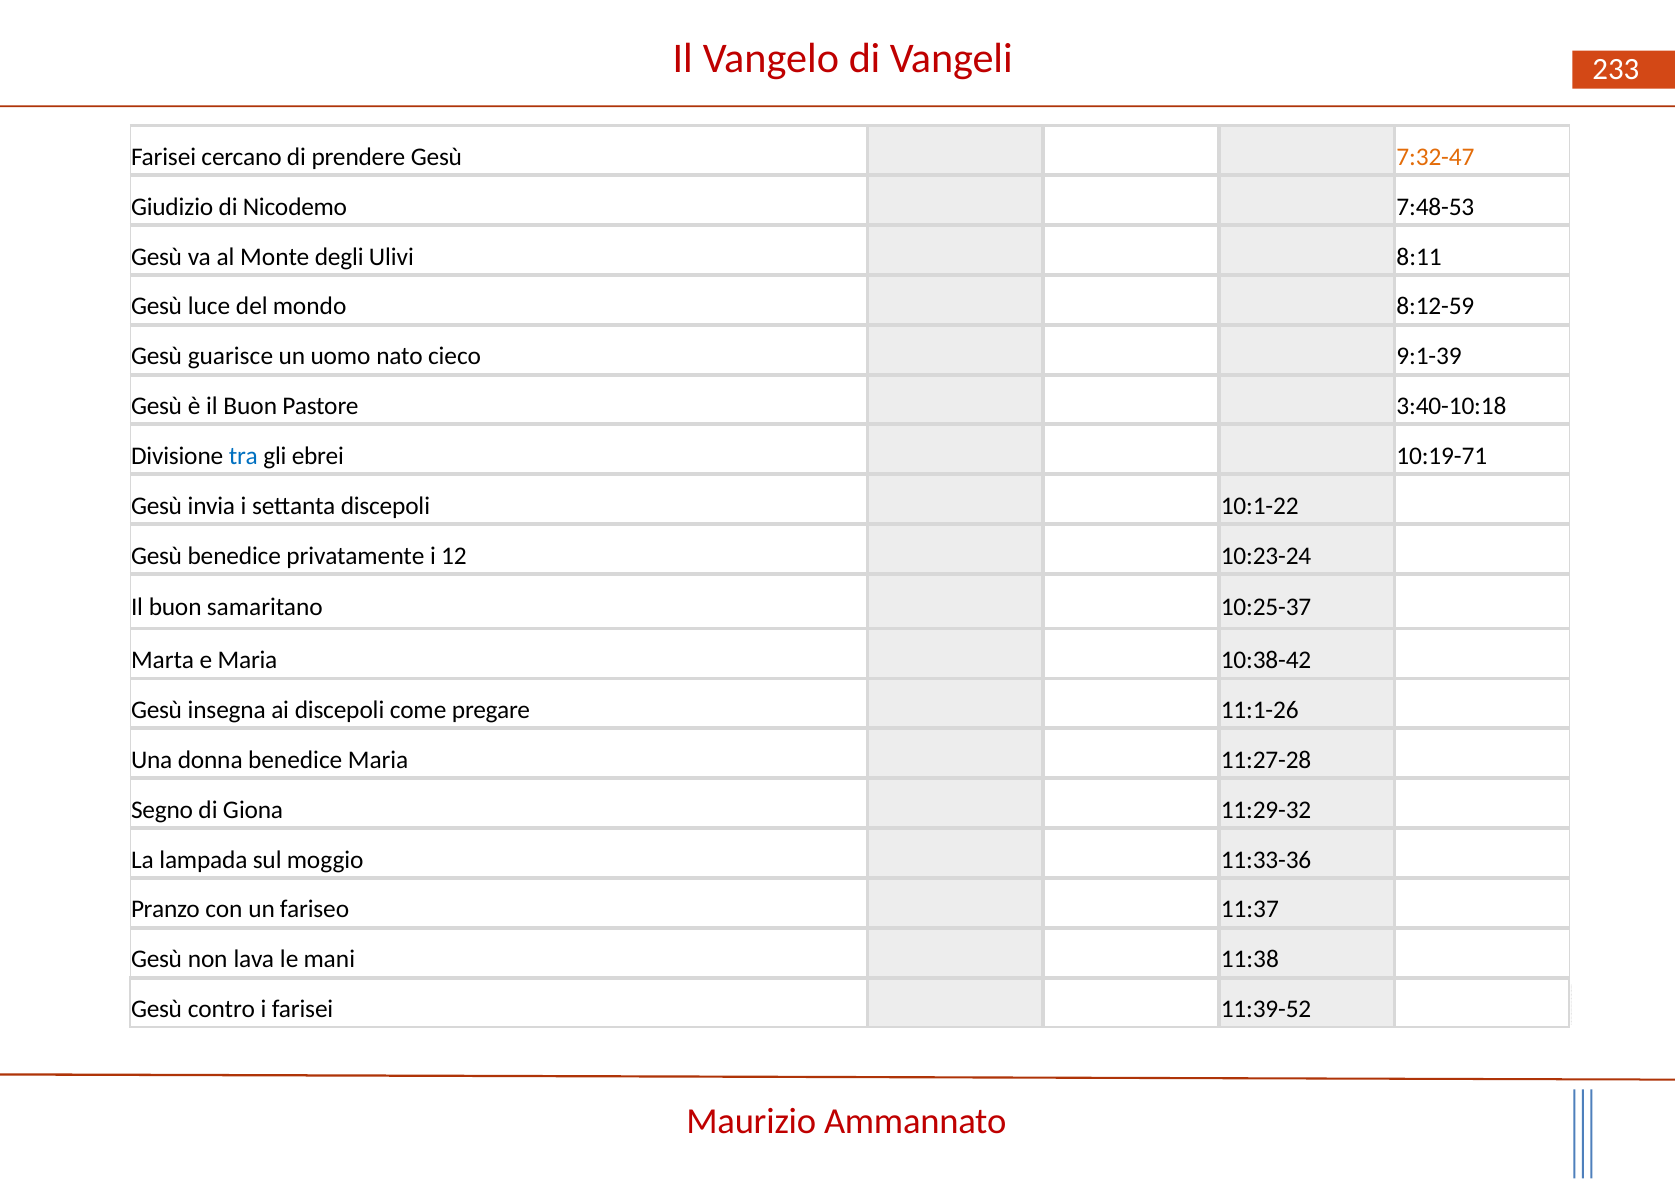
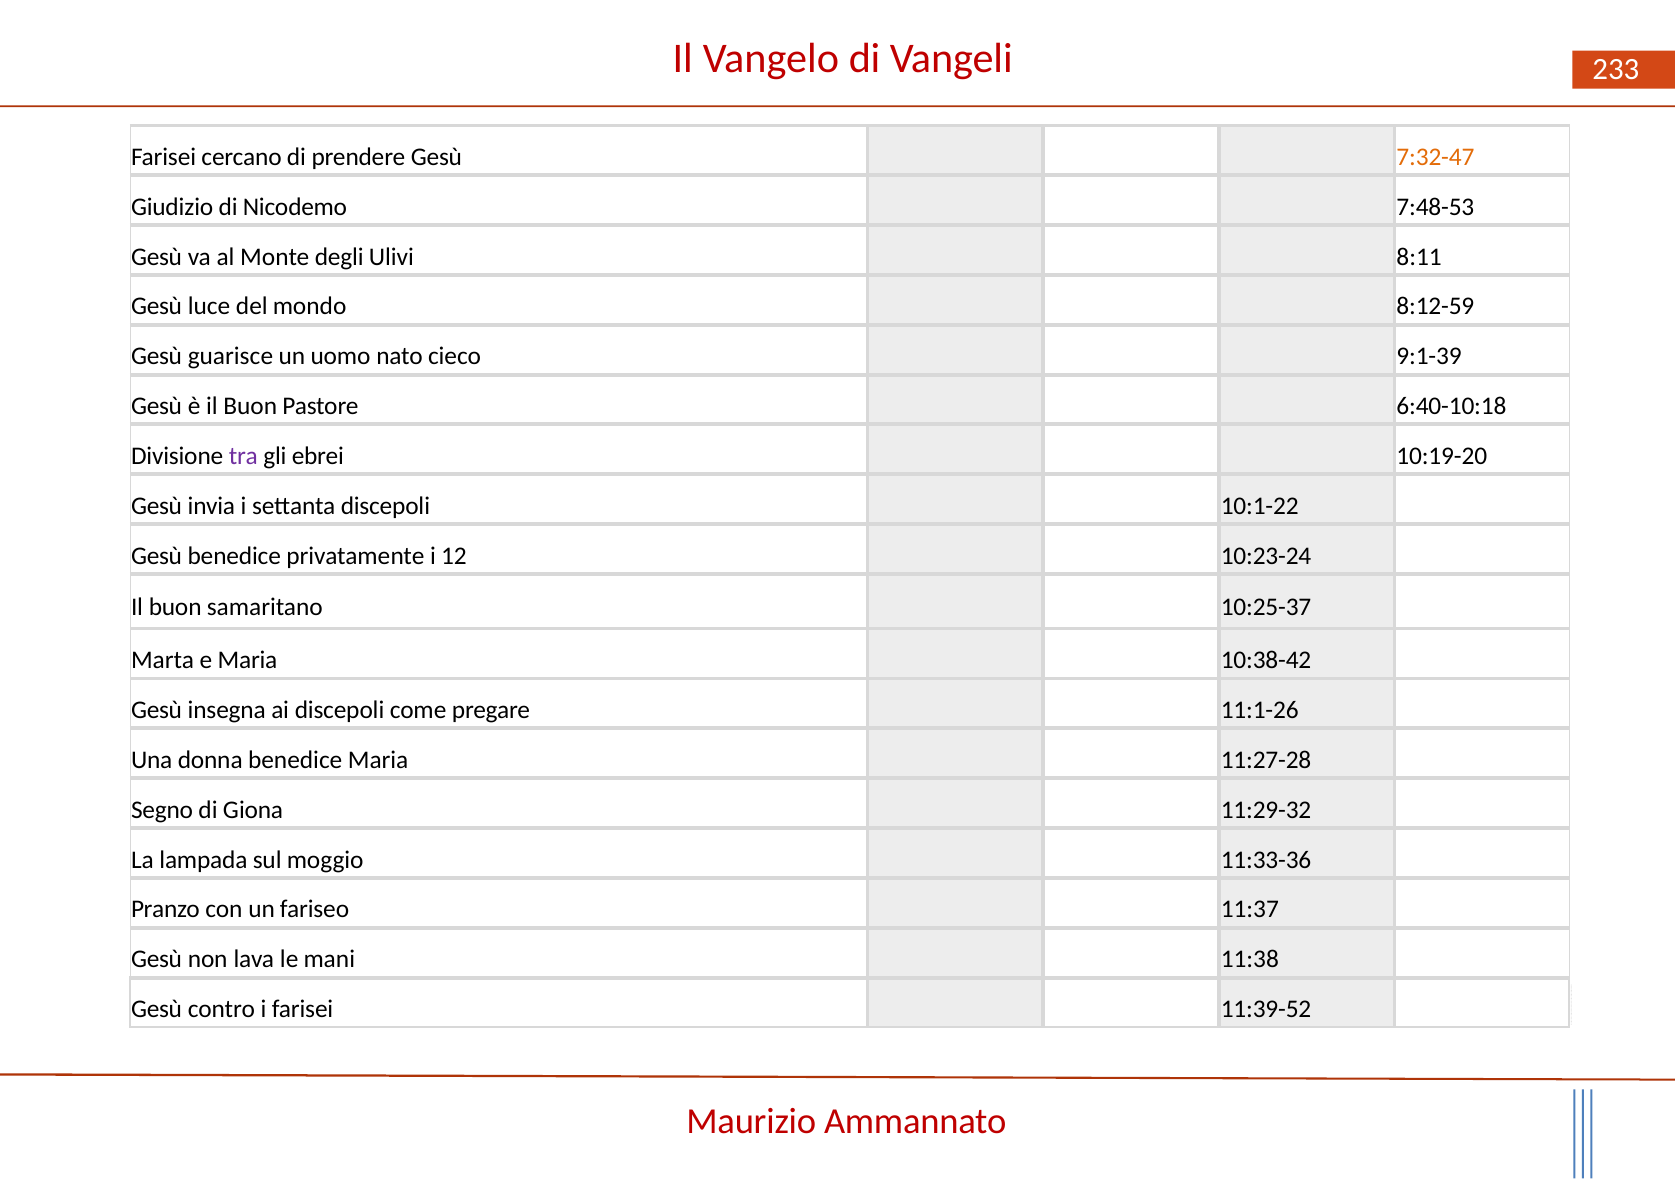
3:40-10:18: 3:40-10:18 -> 6:40-10:18
tra colour: blue -> purple
10:19-71: 10:19-71 -> 10:19-20
